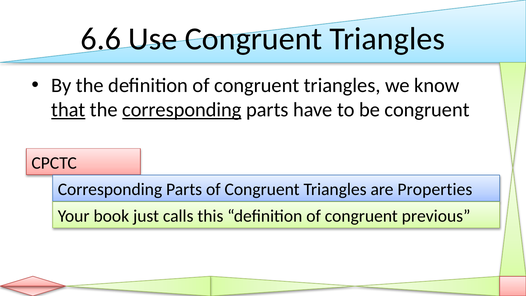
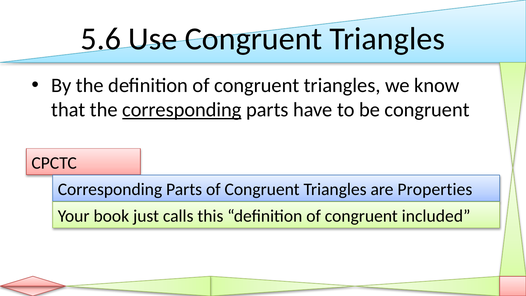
6.6: 6.6 -> 5.6
that underline: present -> none
previous: previous -> included
